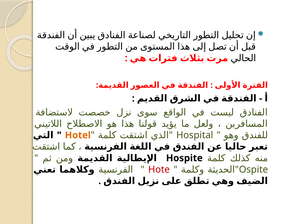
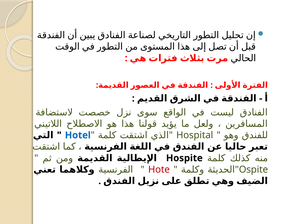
Hotel colour: orange -> blue
